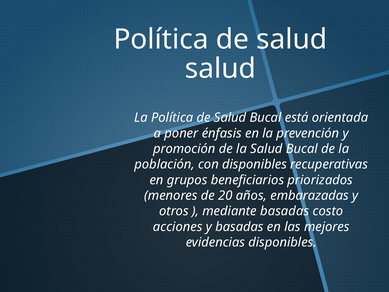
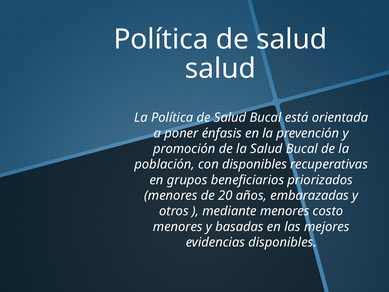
mediante basadas: basadas -> menores
acciones at (178, 227): acciones -> menores
